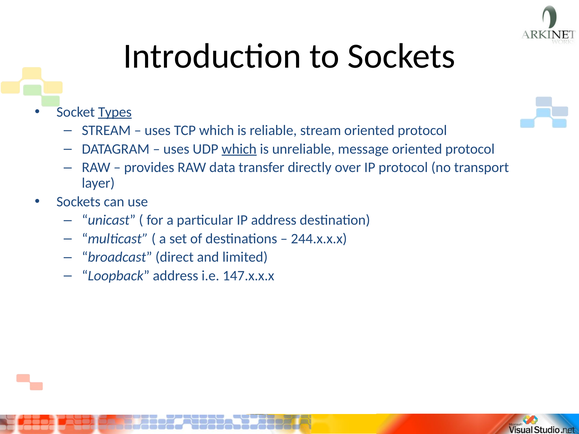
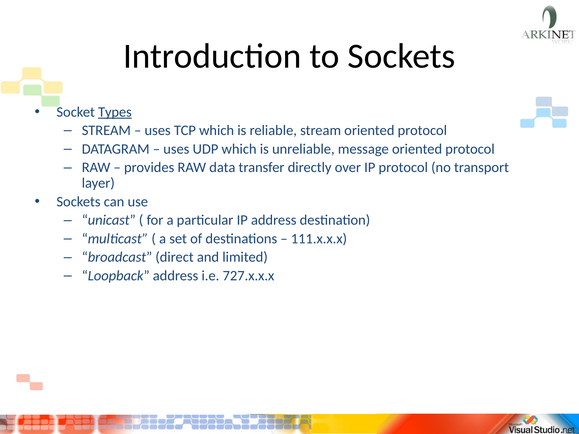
which at (239, 149) underline: present -> none
244.x.x.x: 244.x.x.x -> 111.x.x.x
147.x.x.x: 147.x.x.x -> 727.x.x.x
